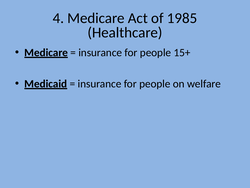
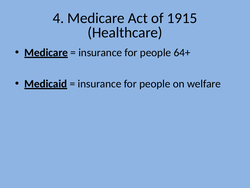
1985: 1985 -> 1915
15+: 15+ -> 64+
